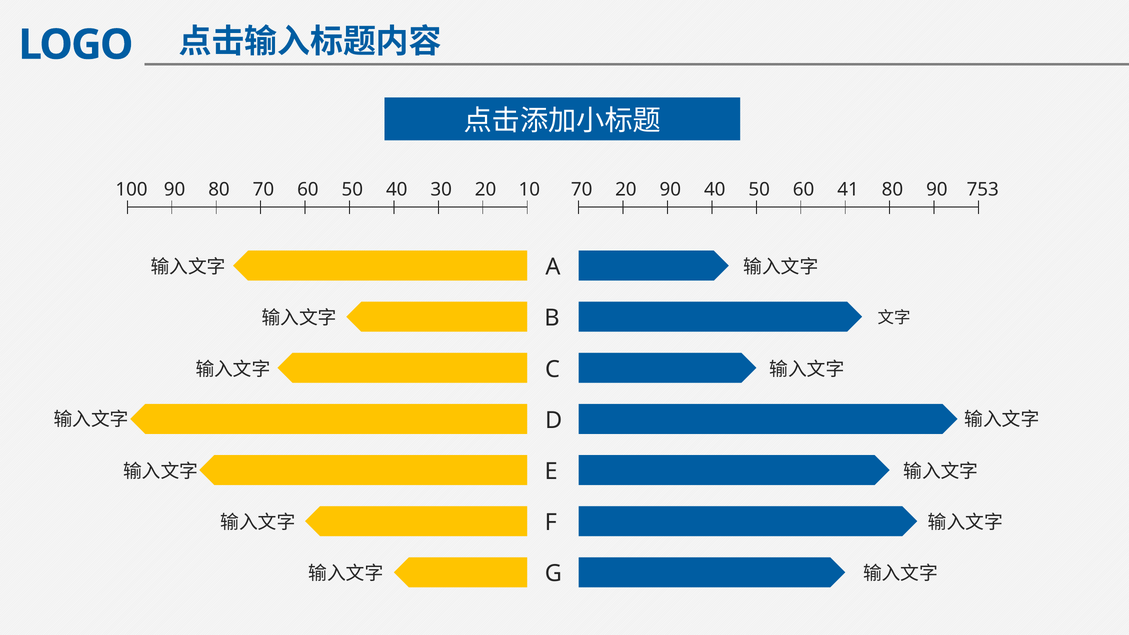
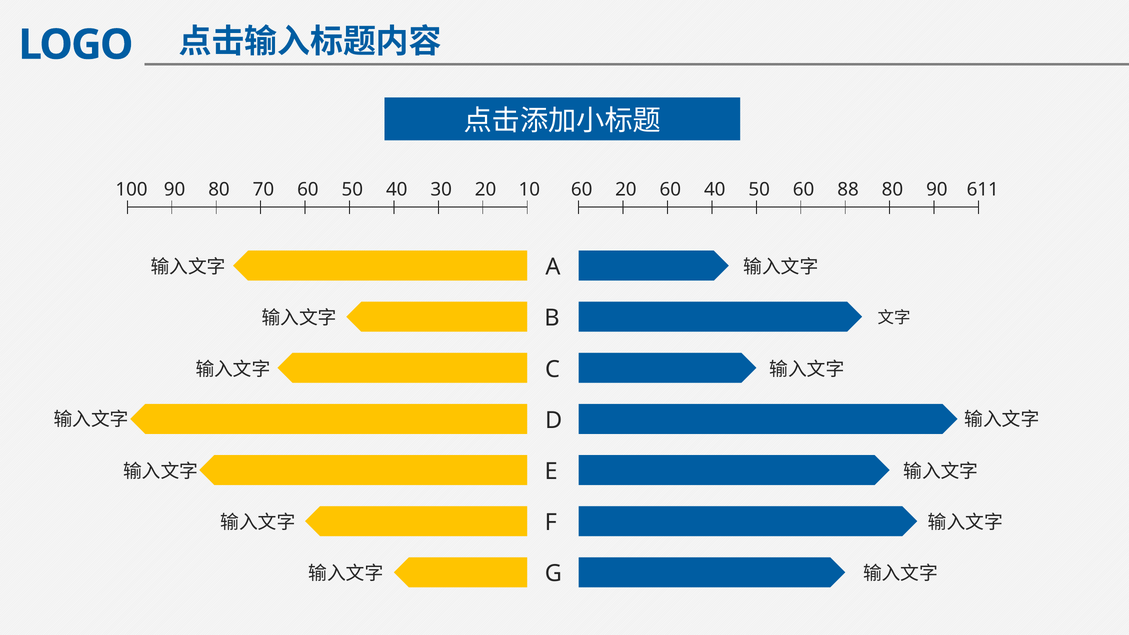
100 70: 70 -> 60
20 90: 90 -> 60
41: 41 -> 88
753: 753 -> 611
